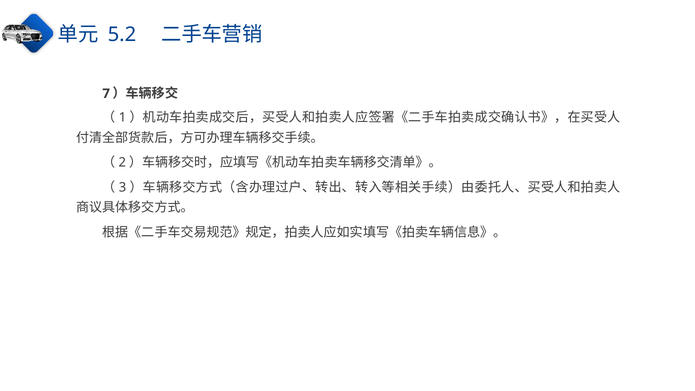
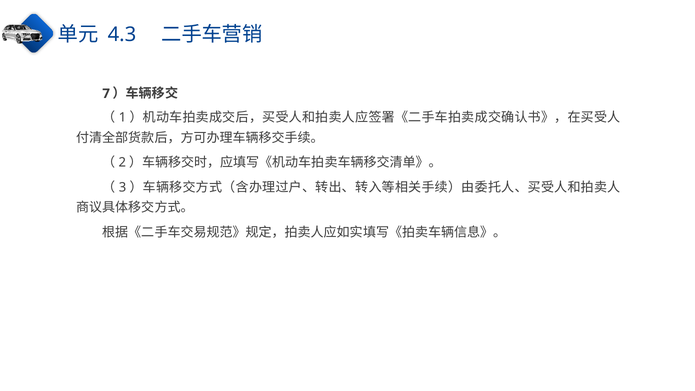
5.2: 5.2 -> 4.3
